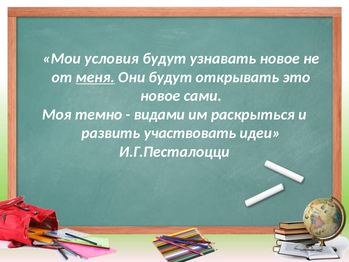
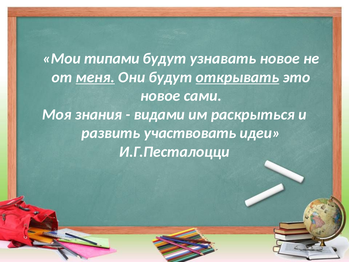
условия: условия -> типами
открывать underline: none -> present
темно: темно -> знания
